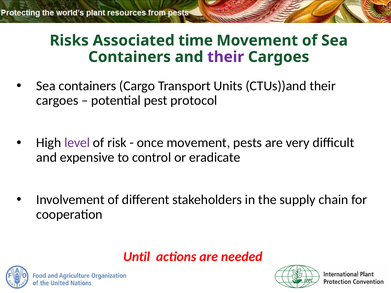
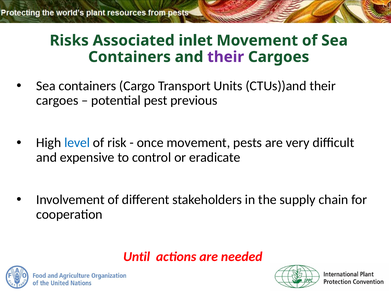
time: time -> inlet
protocol: protocol -> previous
level colour: purple -> blue
